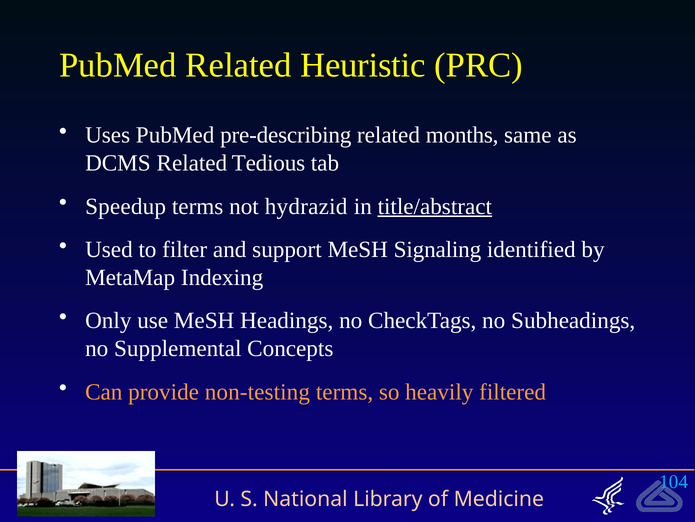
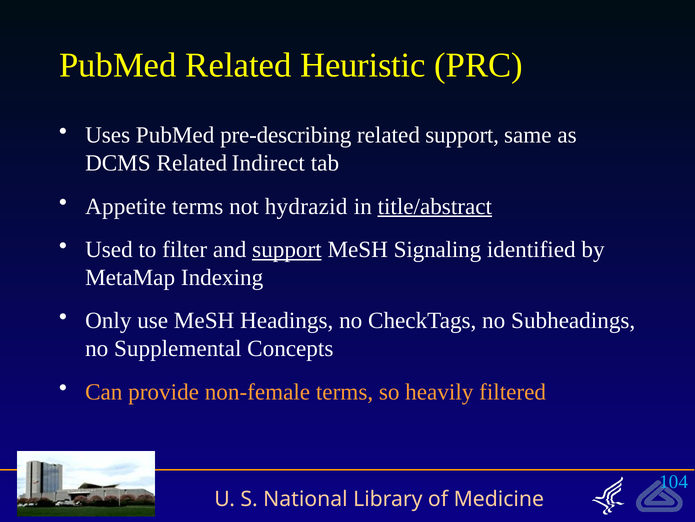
related months: months -> support
Tedious: Tedious -> Indirect
Speedup: Speedup -> Appetite
support at (287, 249) underline: none -> present
non-testing: non-testing -> non-female
